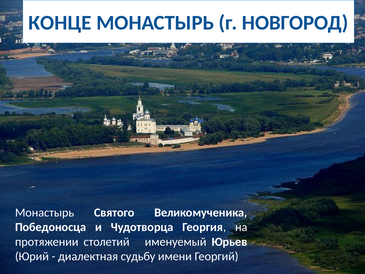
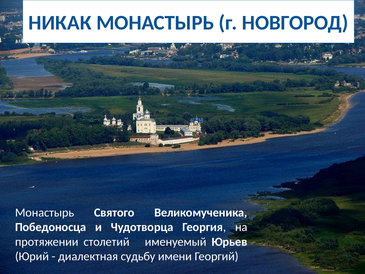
КОНЦЕ: КОНЦЕ -> НИКАК
